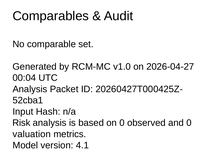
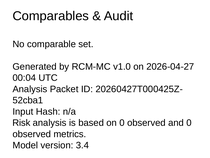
valuation at (32, 134): valuation -> observed
4.1: 4.1 -> 3.4
